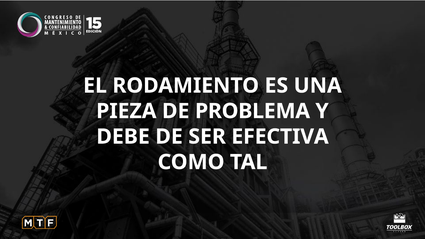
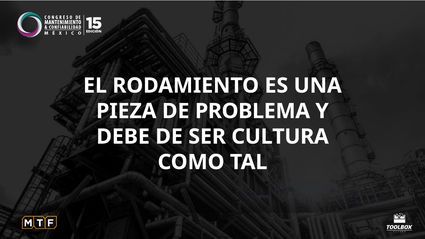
EFECTIVA: EFECTIVA -> CULTURA
